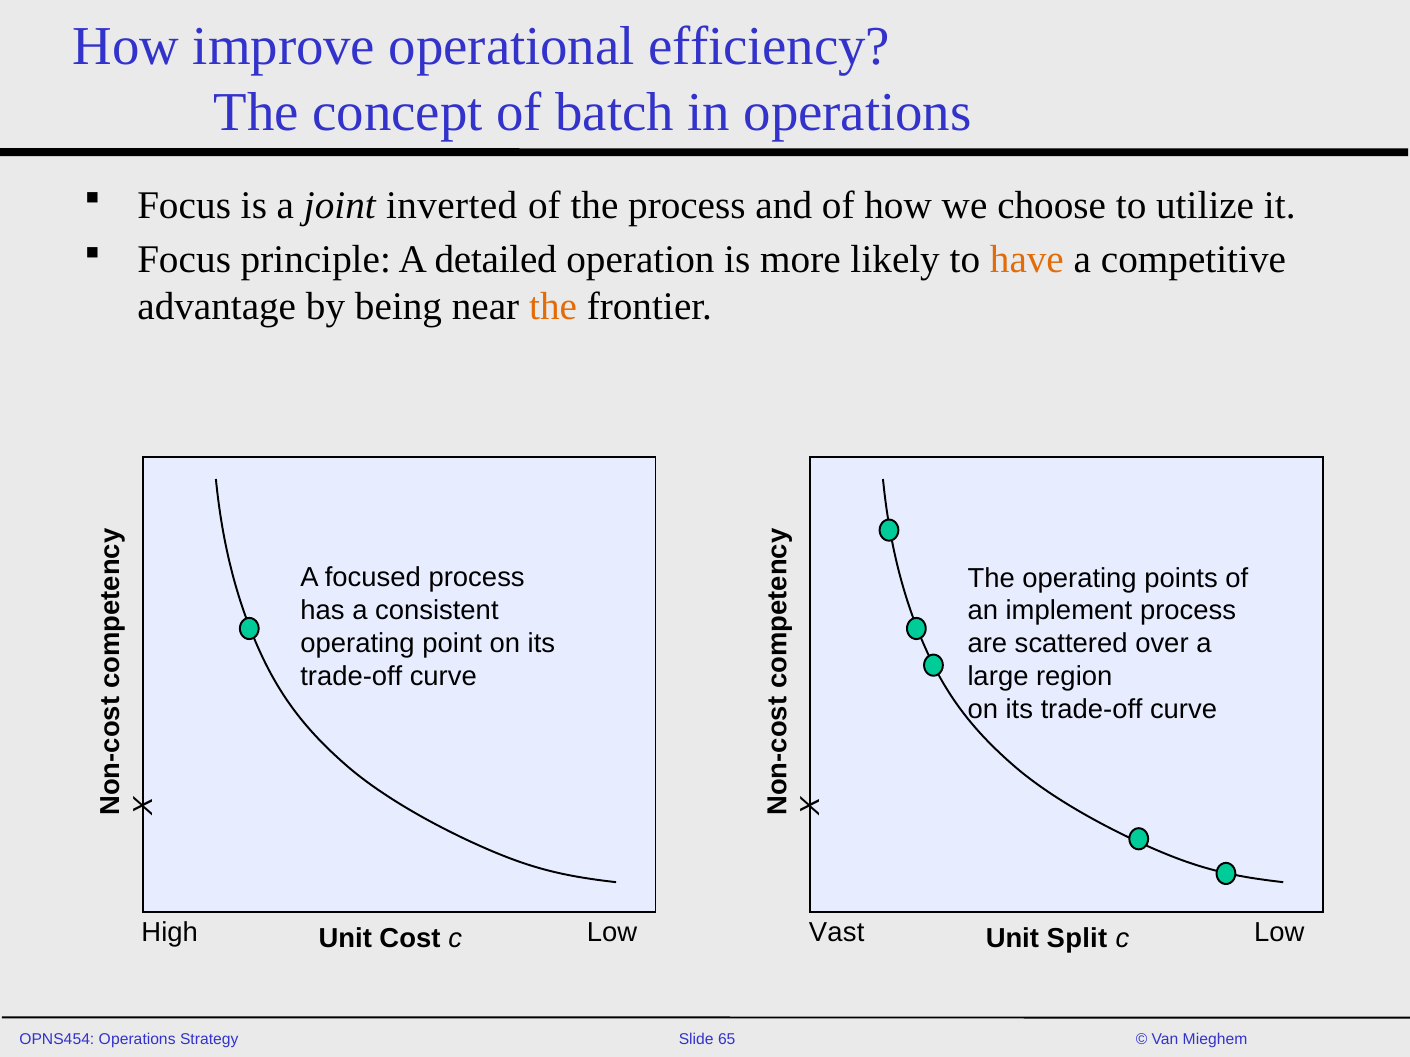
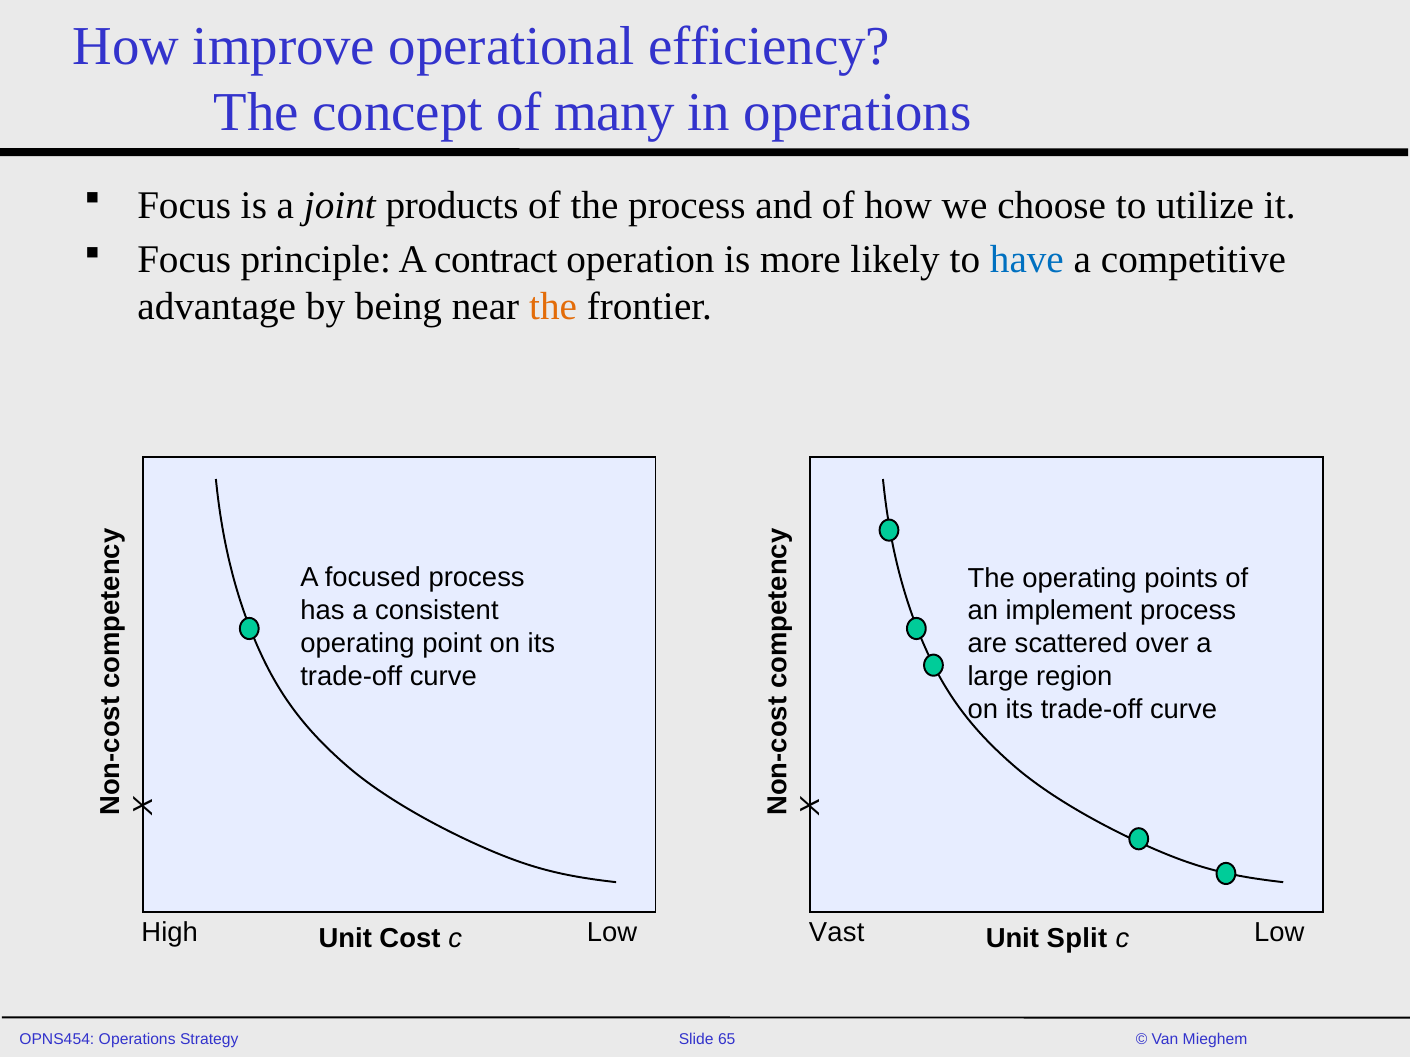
batch: batch -> many
inverted: inverted -> products
detailed: detailed -> contract
have colour: orange -> blue
